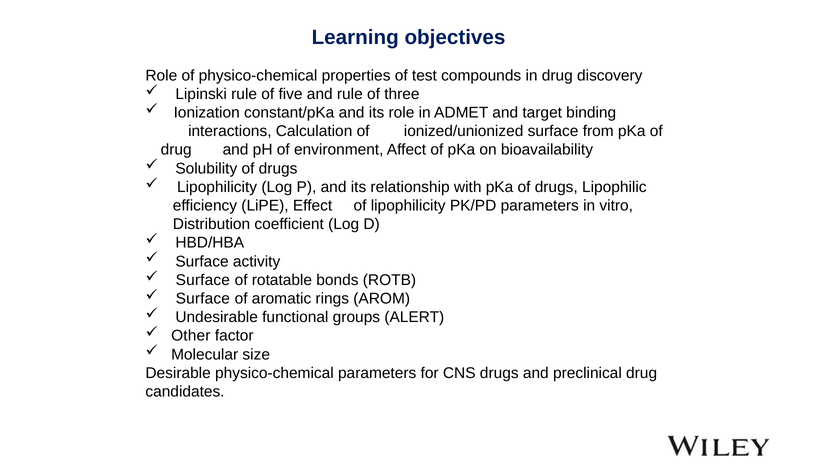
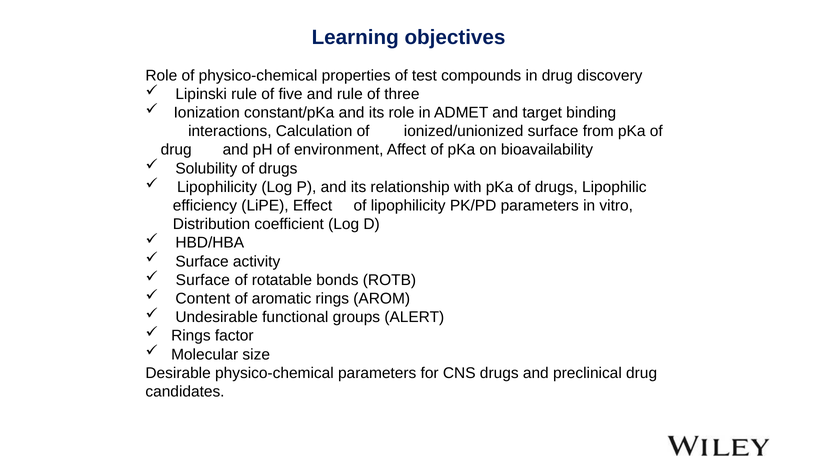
Surface at (203, 298): Surface -> Content
Other at (191, 336): Other -> Rings
